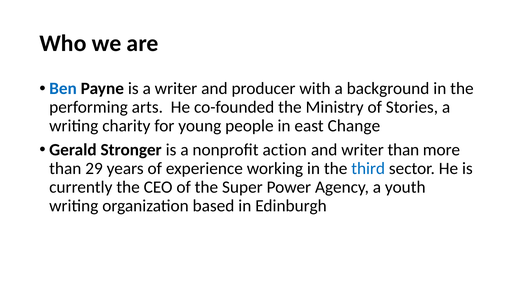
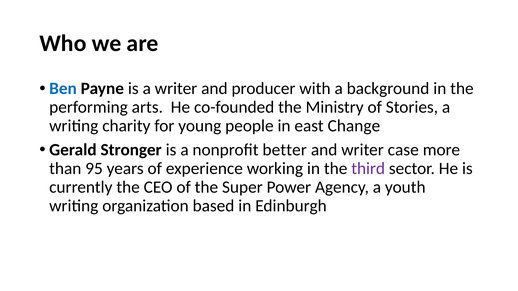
action: action -> better
writer than: than -> case
29: 29 -> 95
third colour: blue -> purple
